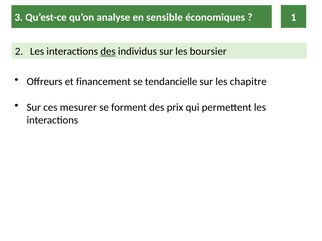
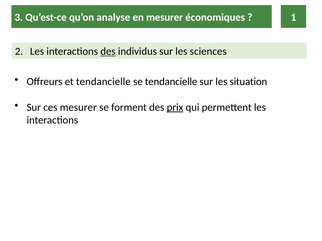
en sensible: sensible -> mesurer
boursier: boursier -> sciences
et financement: financement -> tendancielle
chapitre: chapitre -> situation
prix underline: none -> present
